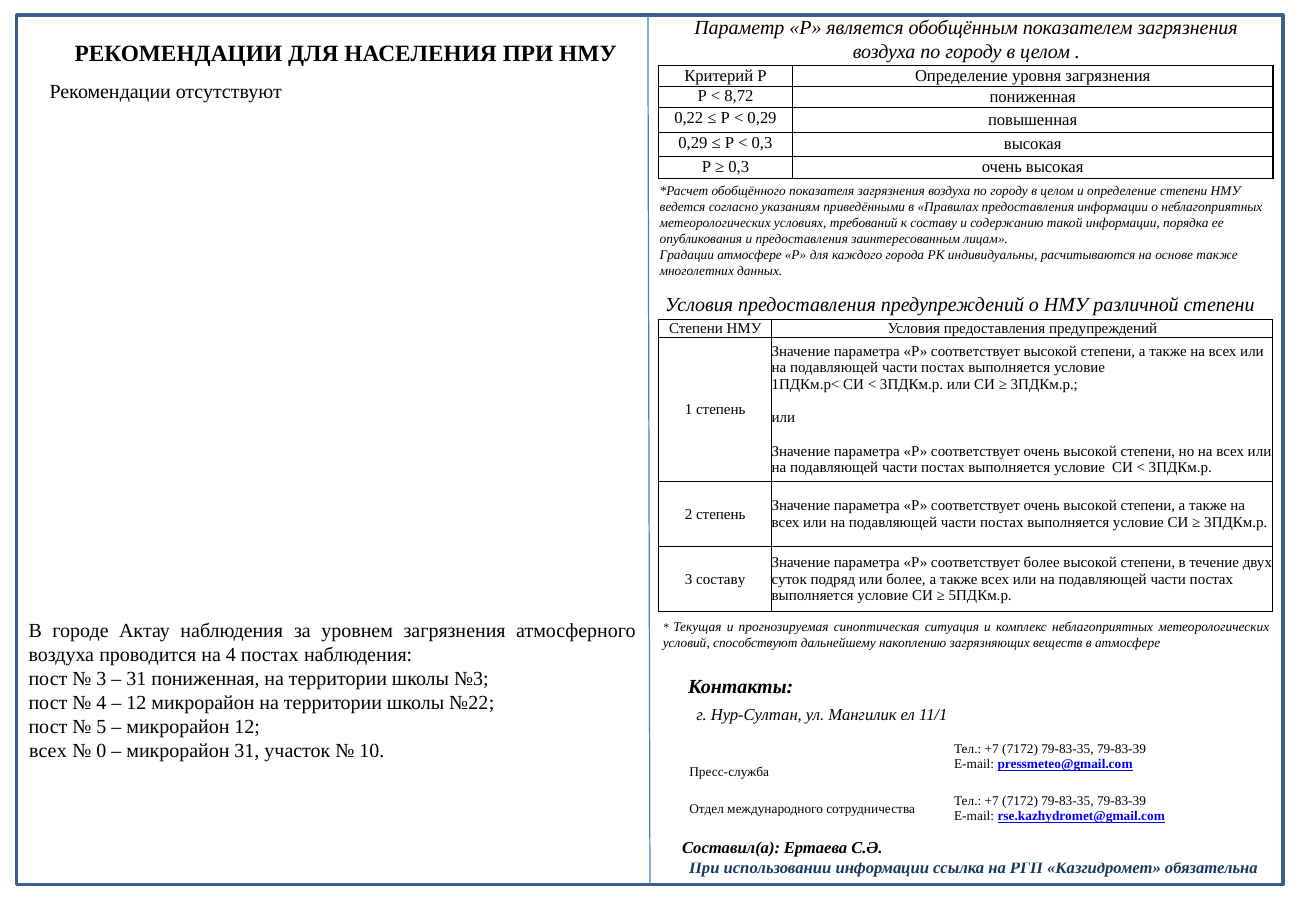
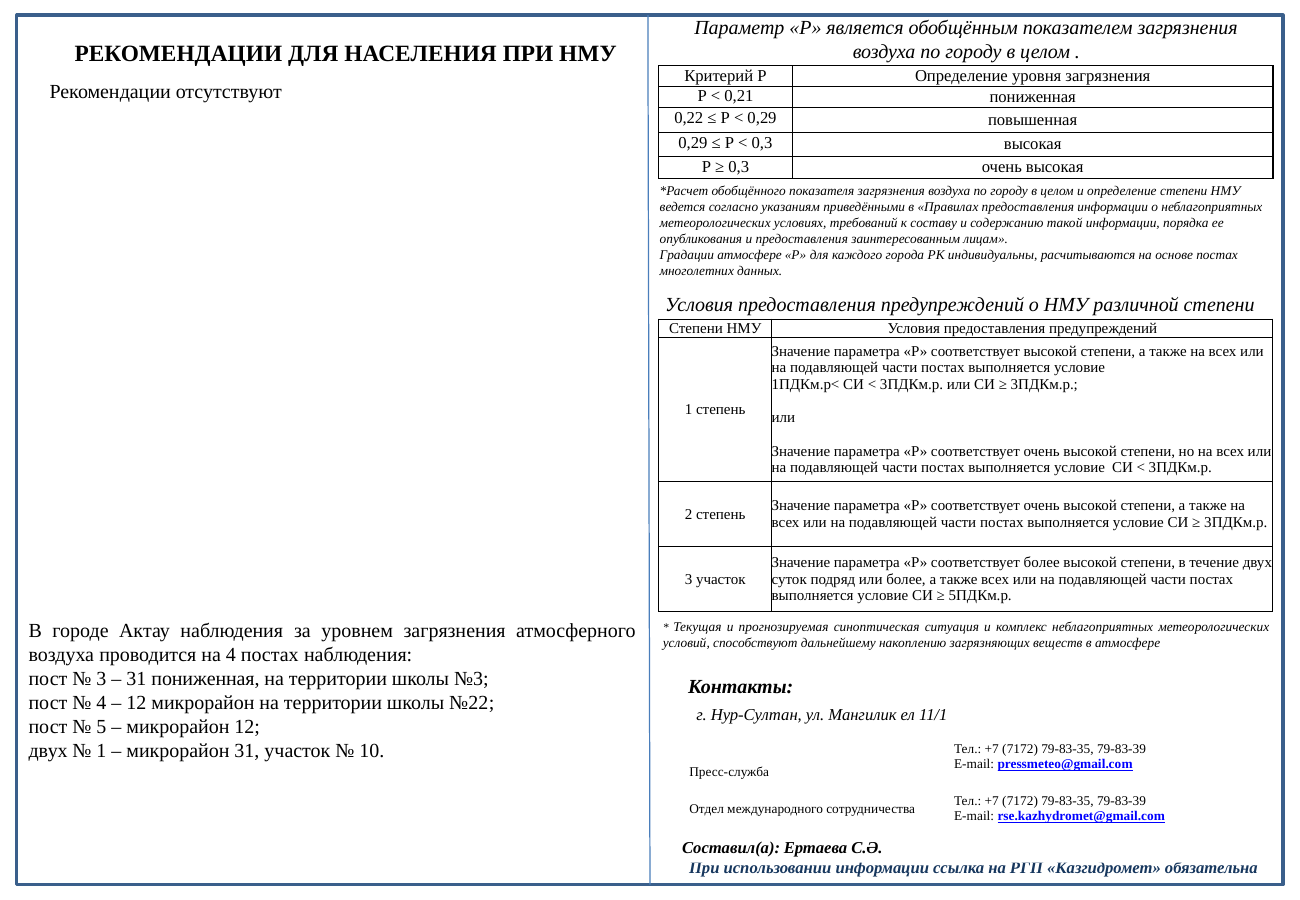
8,72: 8,72 -> 0,21
основе также: также -> постах
3 составу: составу -> участок
всех at (48, 751): всех -> двух
0 at (101, 751): 0 -> 1
